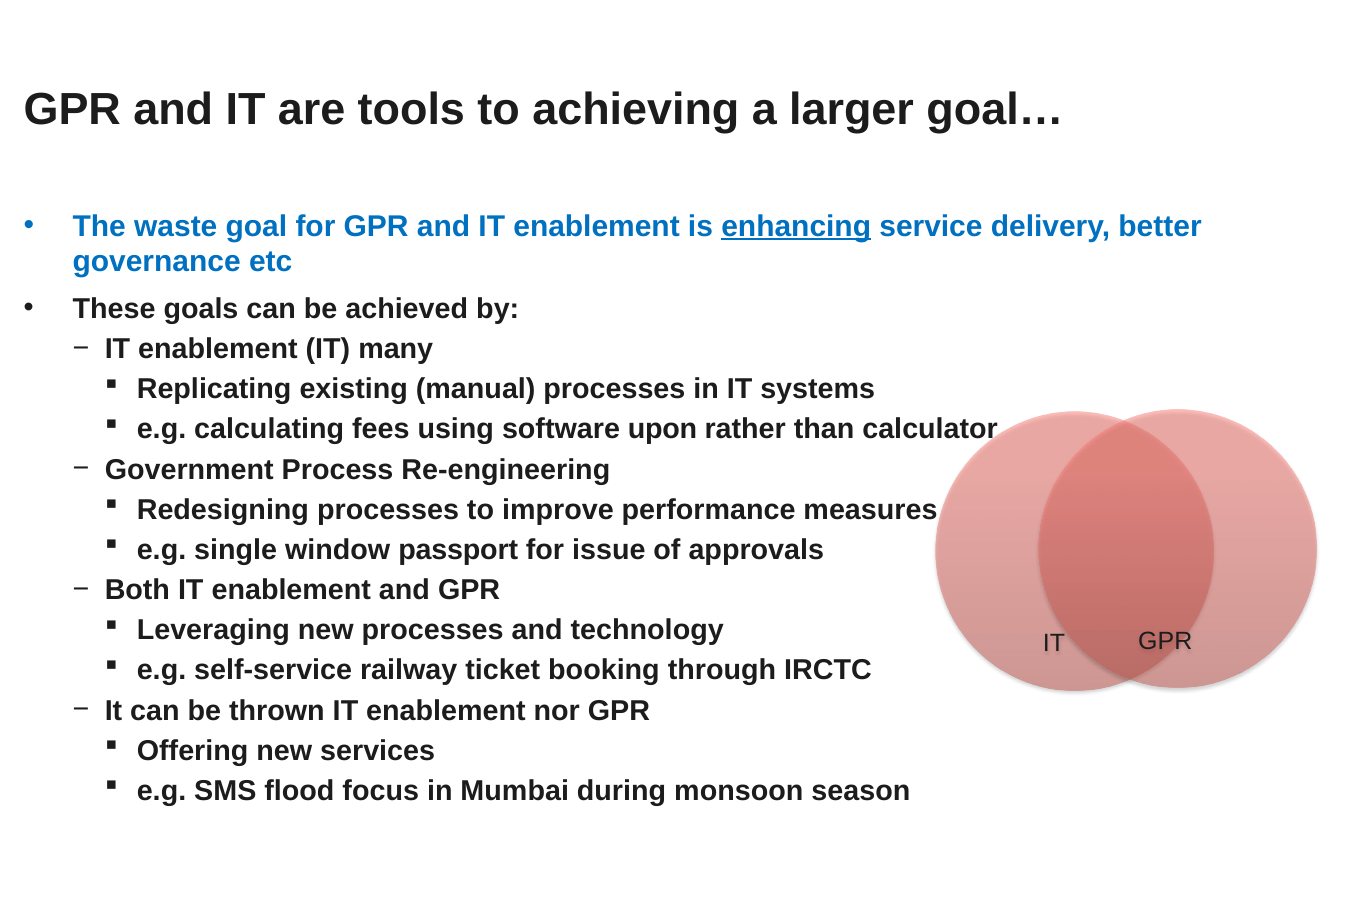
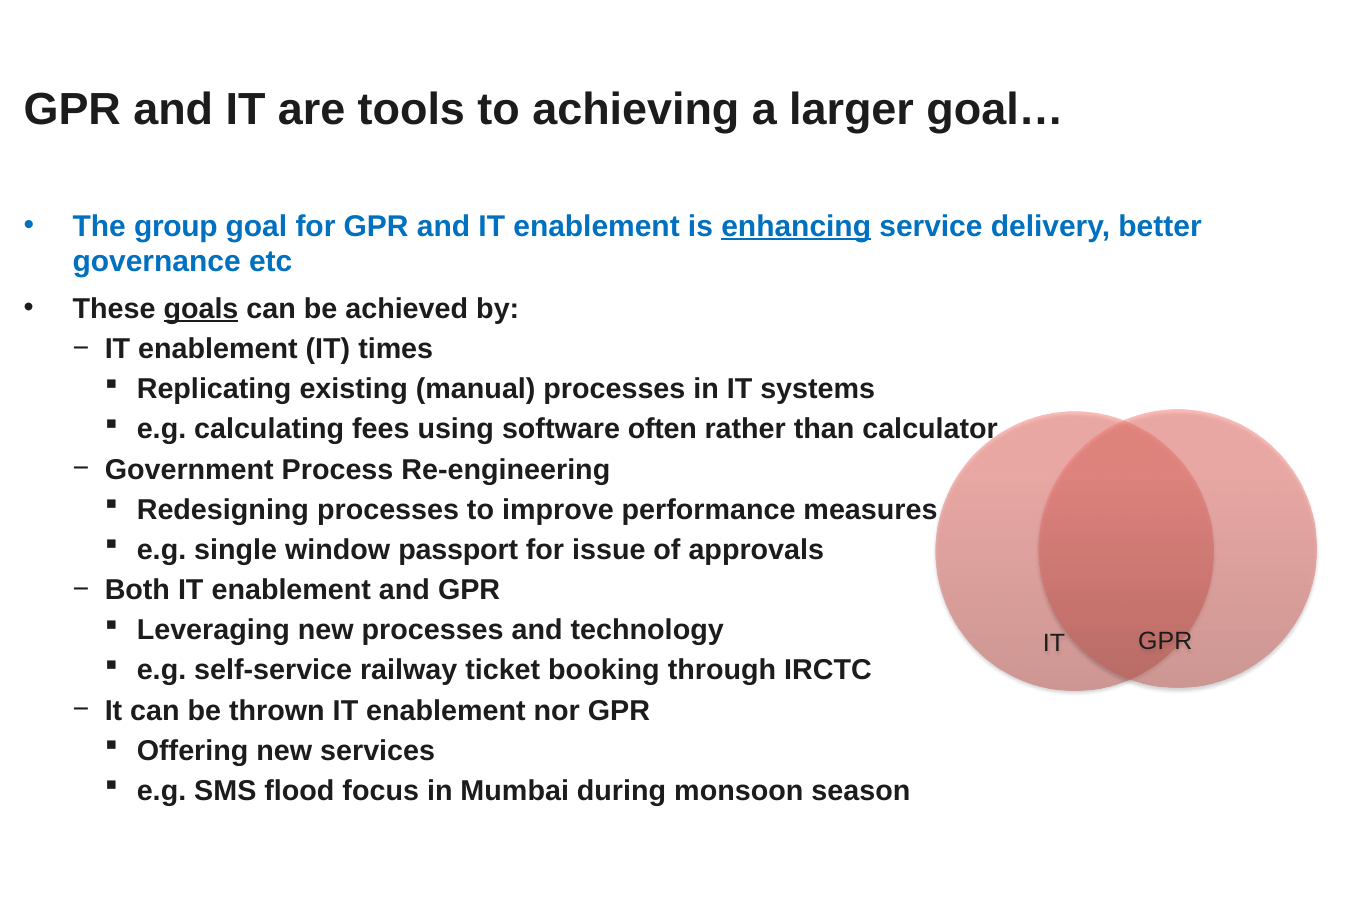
waste: waste -> group
goals underline: none -> present
many: many -> times
upon: upon -> often
